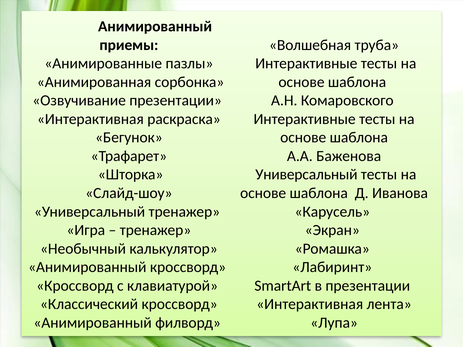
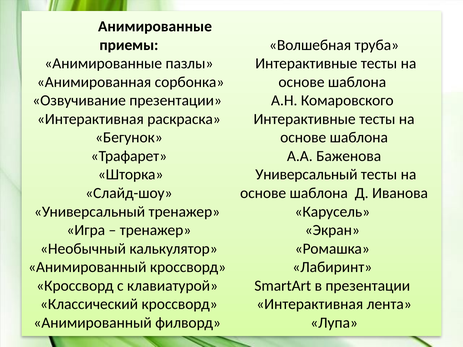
Анимированный at (155, 27): Анимированный -> Анимированные
